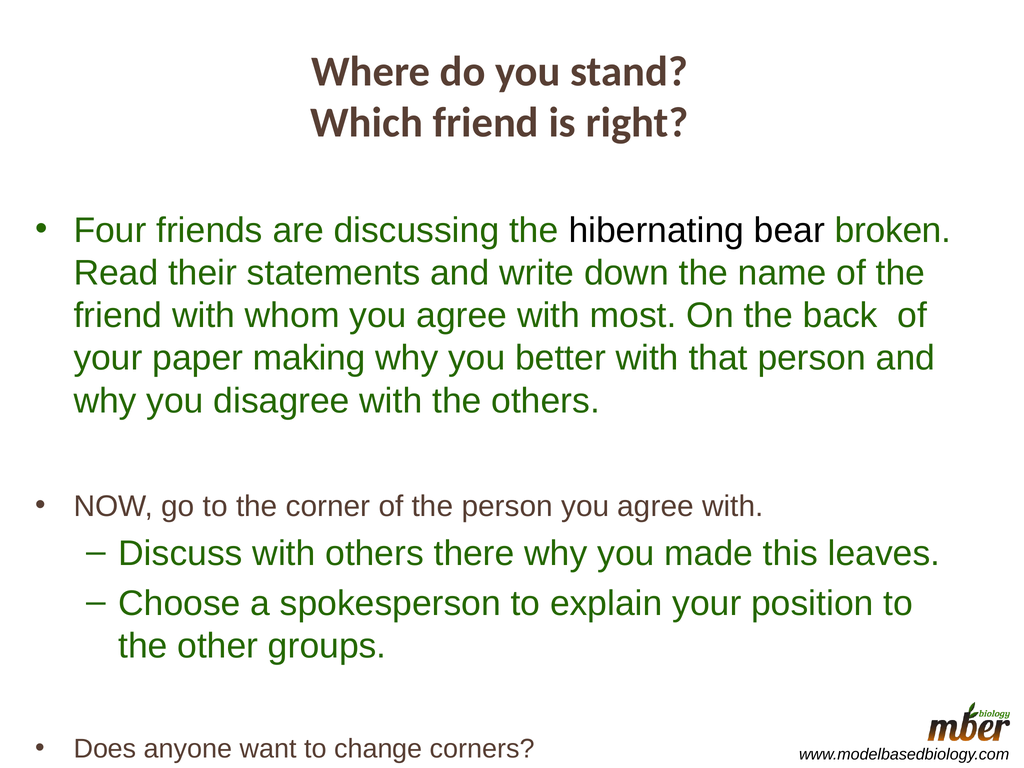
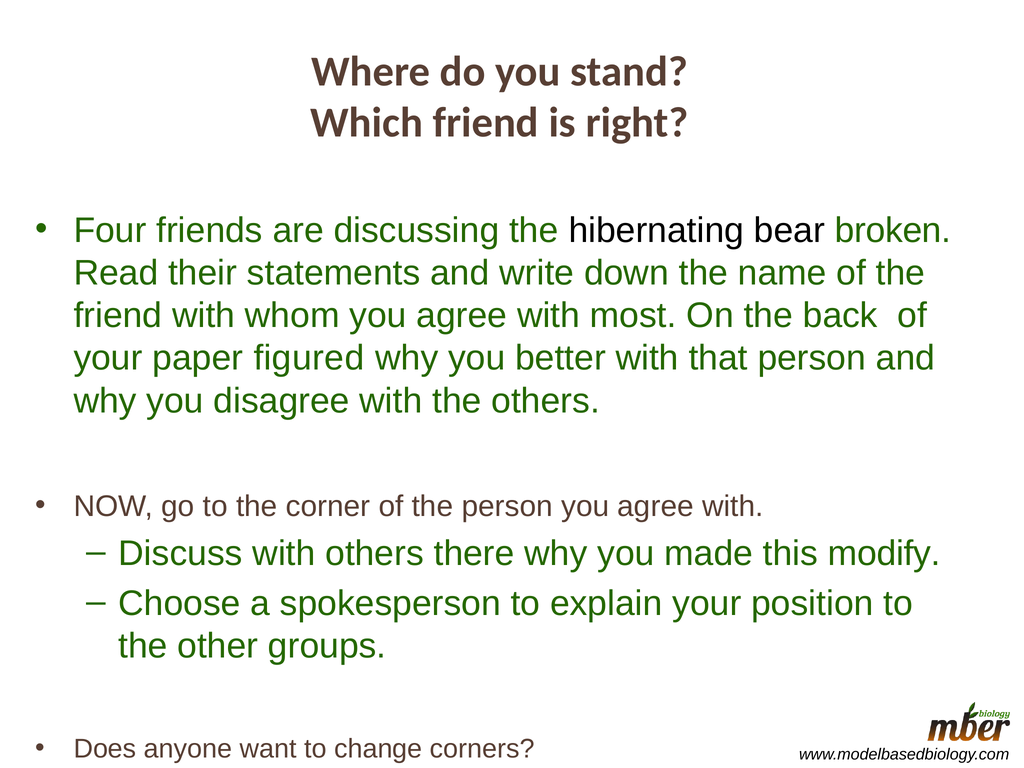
making: making -> figured
leaves: leaves -> modify
